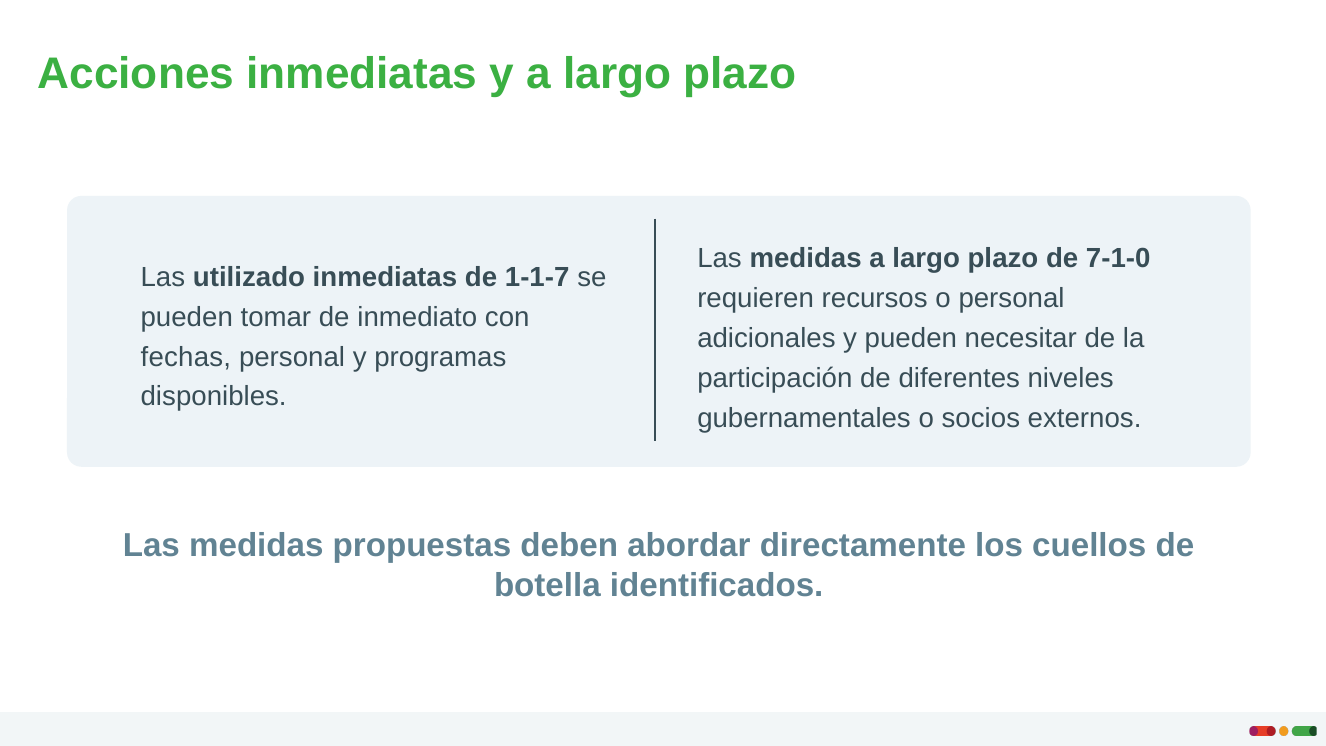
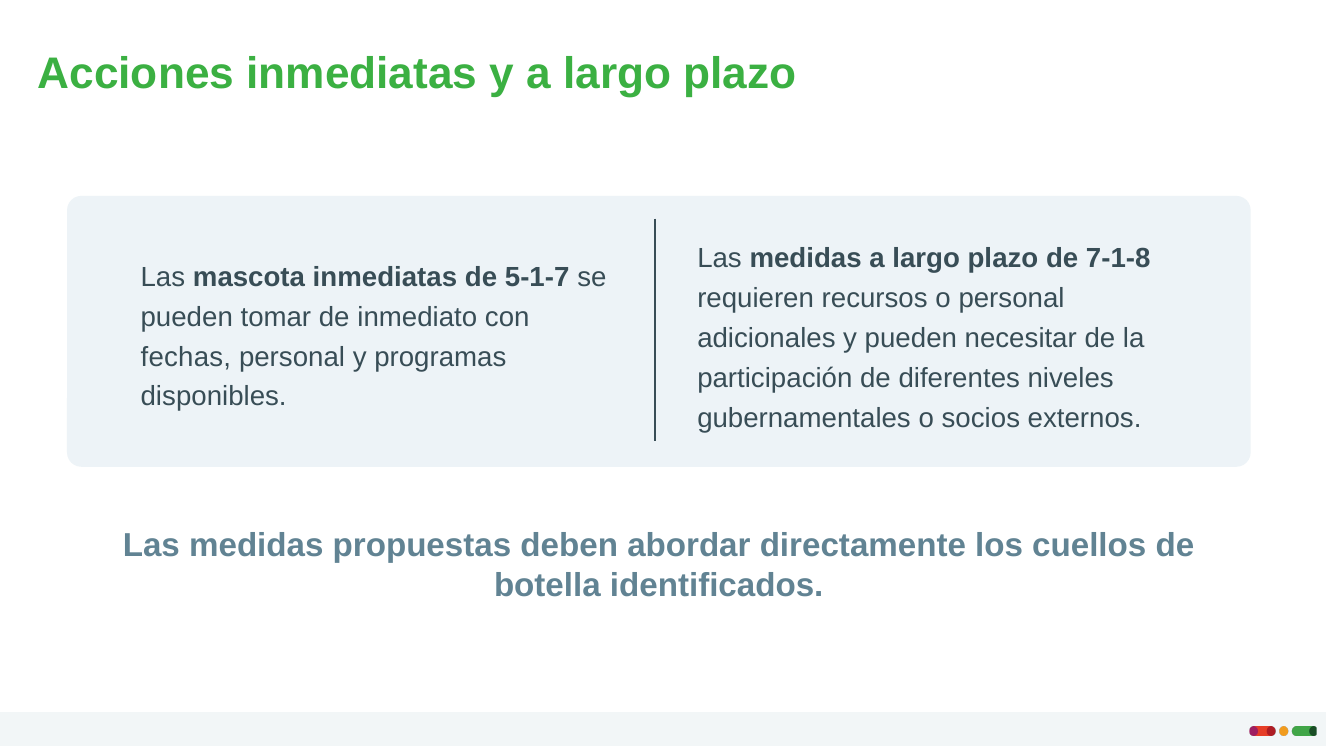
7-1-0: 7-1-0 -> 7-1-8
utilizado: utilizado -> mascota
1-1-7: 1-1-7 -> 5-1-7
